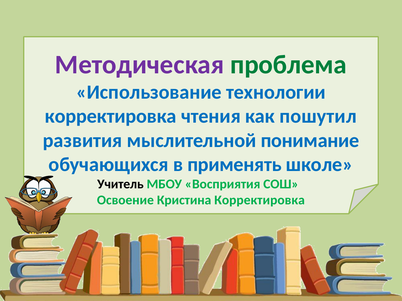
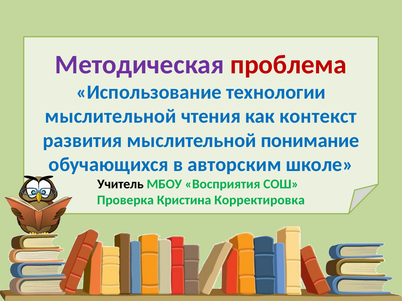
проблема colour: green -> red
корректировка at (111, 117): корректировка -> мыслительной
пошутил: пошутил -> контекст
применять: применять -> авторским
Освоение: Освоение -> Проверка
